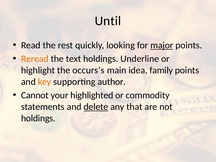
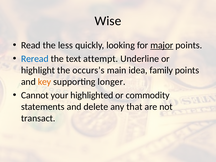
Until: Until -> Wise
rest: rest -> less
Reread colour: orange -> blue
text holdings: holdings -> attempt
author: author -> longer
delete underline: present -> none
holdings at (38, 118): holdings -> transact
